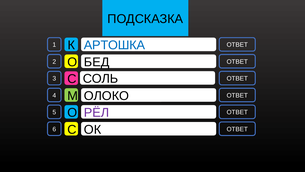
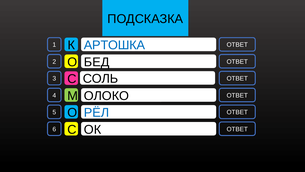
РЁЛ colour: purple -> blue
